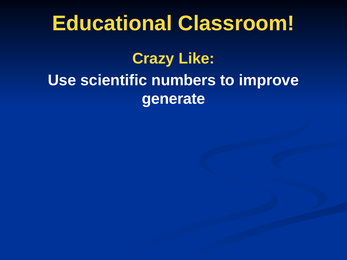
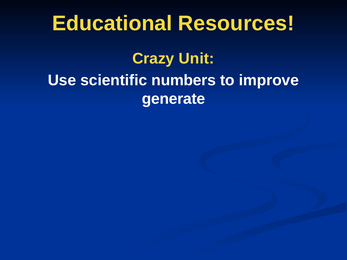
Classroom: Classroom -> Resources
Like: Like -> Unit
